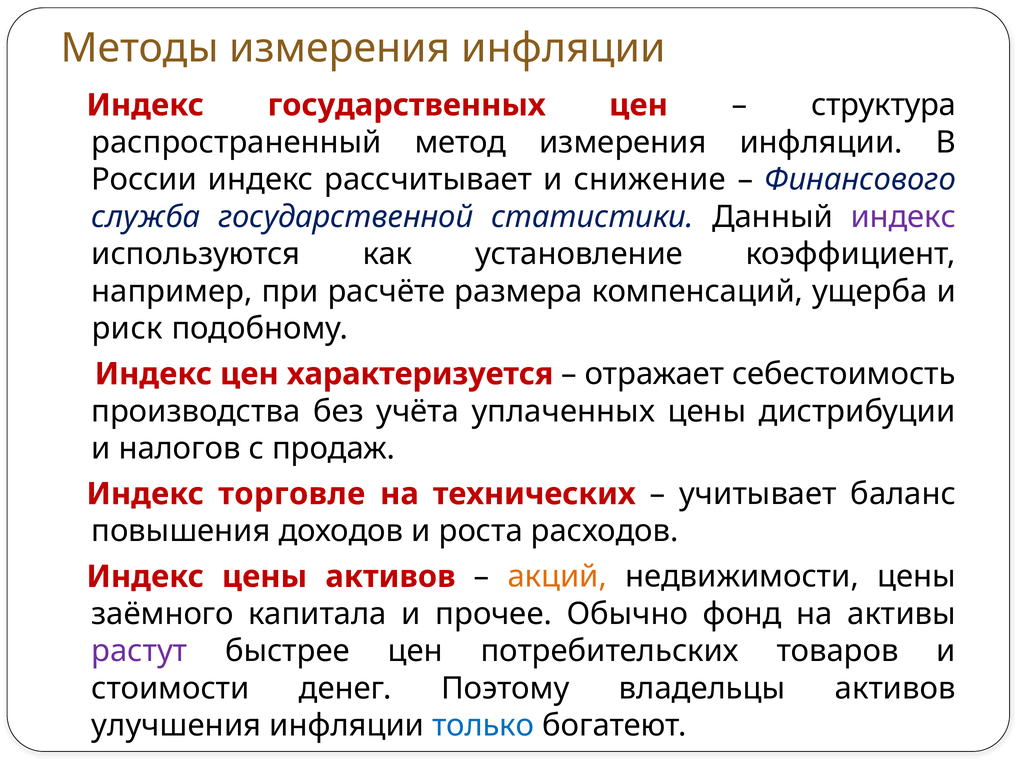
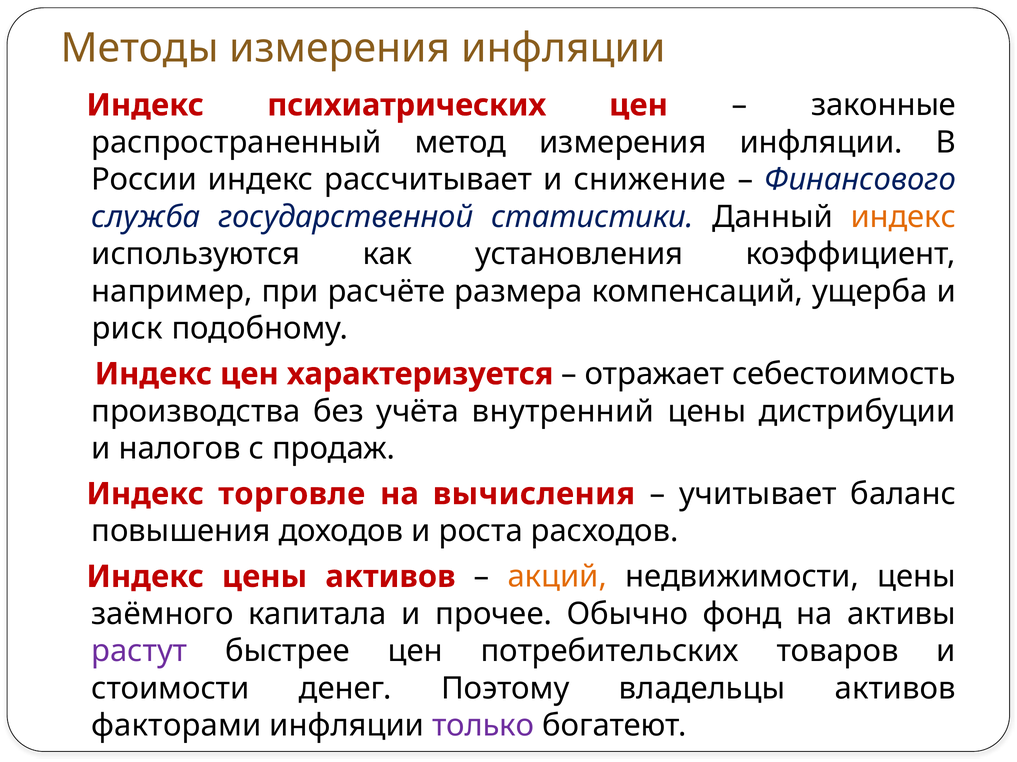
государственных: государственных -> психиатрических
структура: структура -> законные
индекс at (903, 217) colour: purple -> orange
установление: установление -> установления
уплаченных: уплаченных -> внутренний
технических: технических -> вычисления
улучшения: улучшения -> факторами
только colour: blue -> purple
